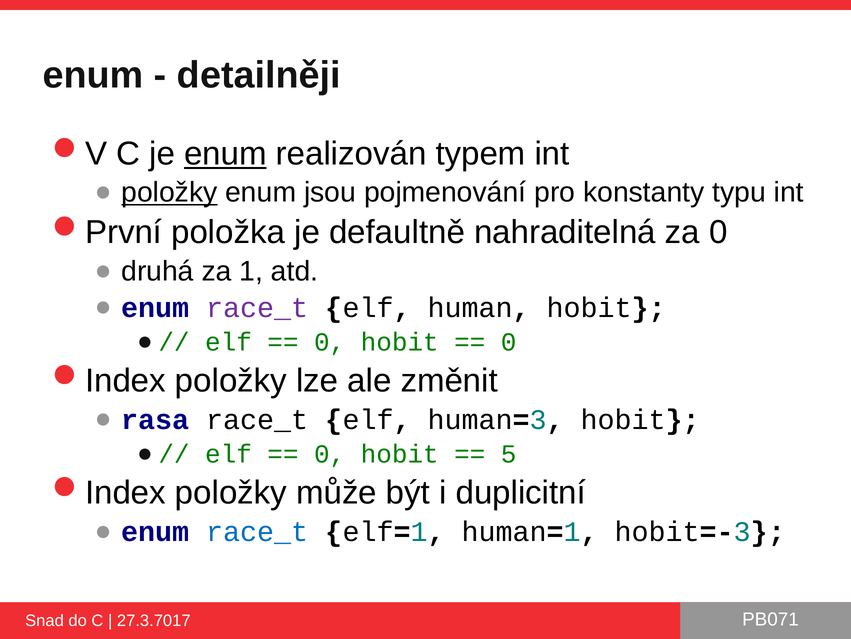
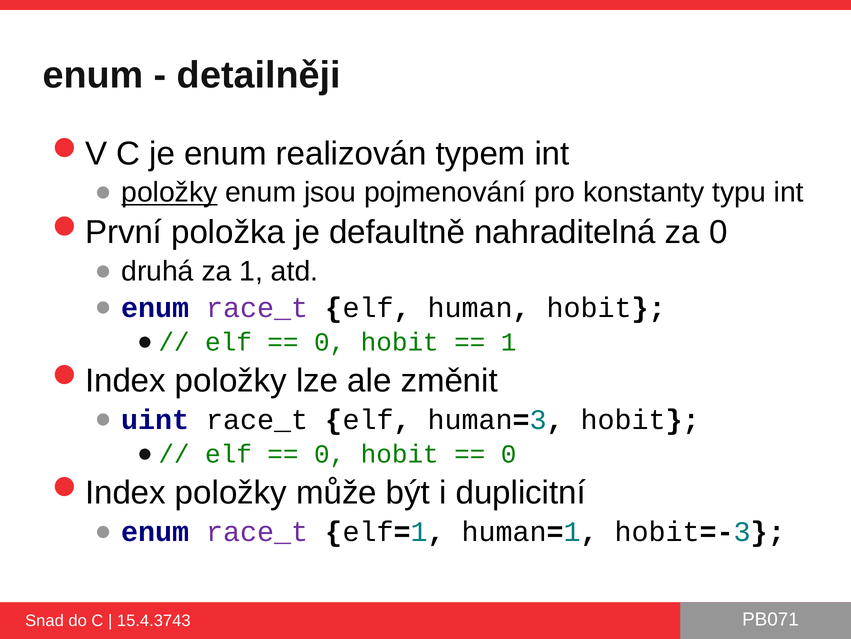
enum at (225, 153) underline: present -> none
0 at (509, 342): 0 -> 1
rasa: rasa -> uint
5 at (509, 454): 5 -> 0
race_t at (257, 531) colour: blue -> purple
27.3.7017: 27.3.7017 -> 15.4.3743
